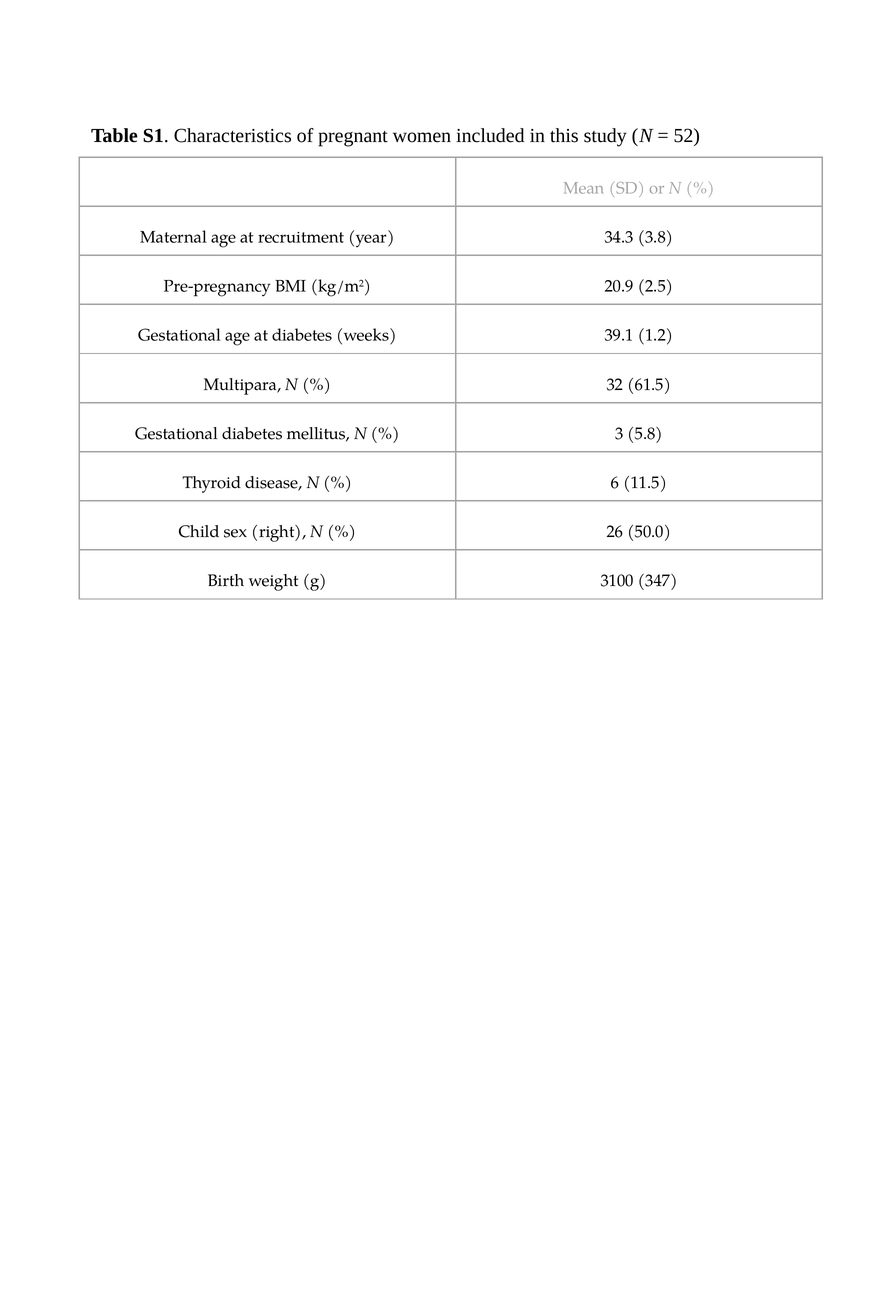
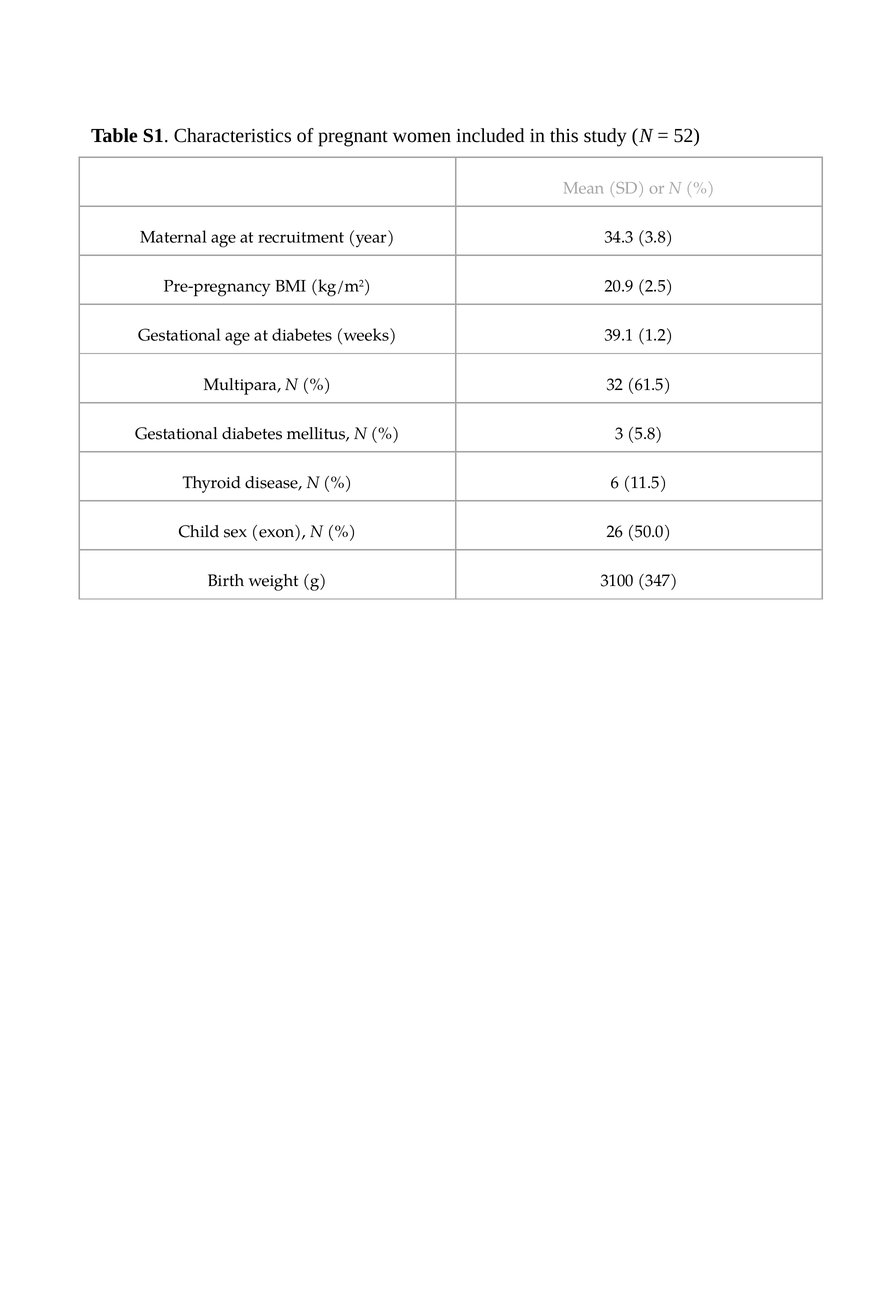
right: right -> exon
